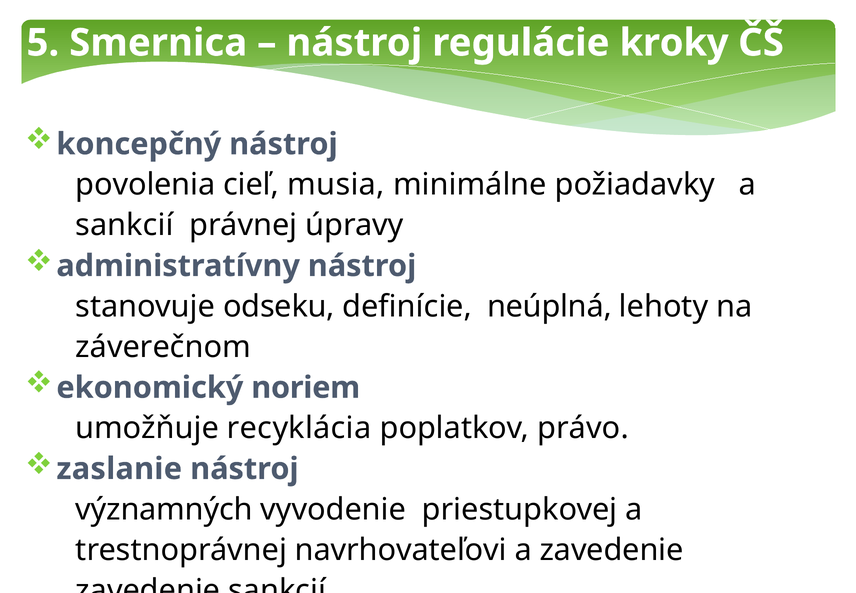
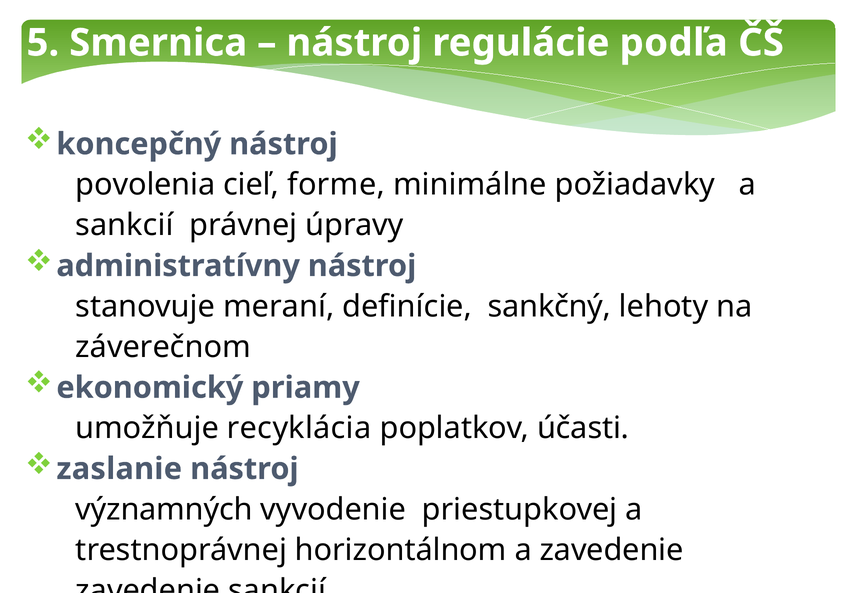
kroky: kroky -> podľa
musia: musia -> forme
odseku: odseku -> meraní
neúplná: neúplná -> sankčný
noriem: noriem -> priamy
právo: právo -> účasti
navrhovateľovi: navrhovateľovi -> horizontálnom
